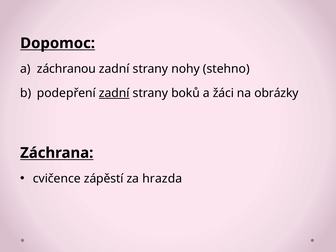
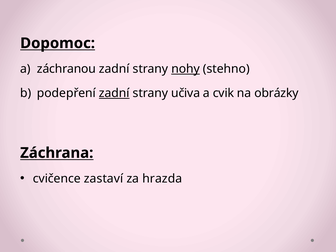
nohy underline: none -> present
boků: boků -> učiva
žáci: žáci -> cvik
zápěstí: zápěstí -> zastaví
